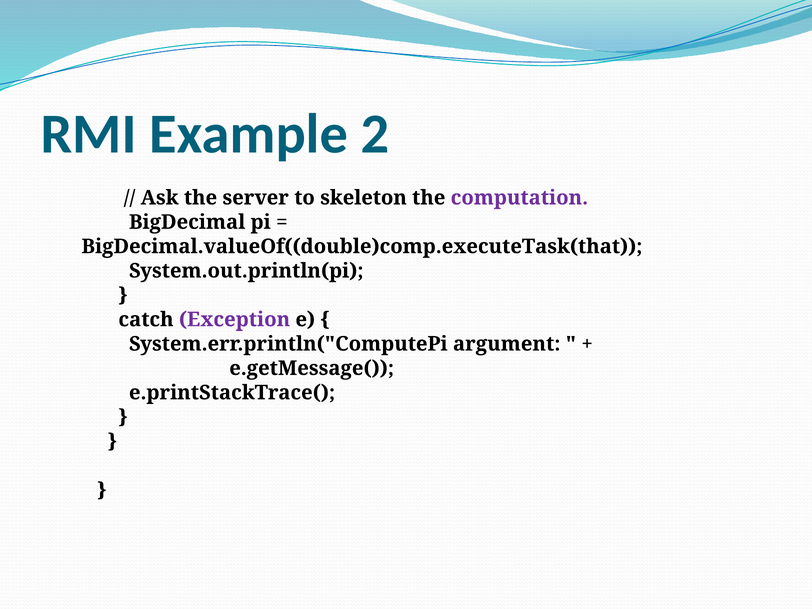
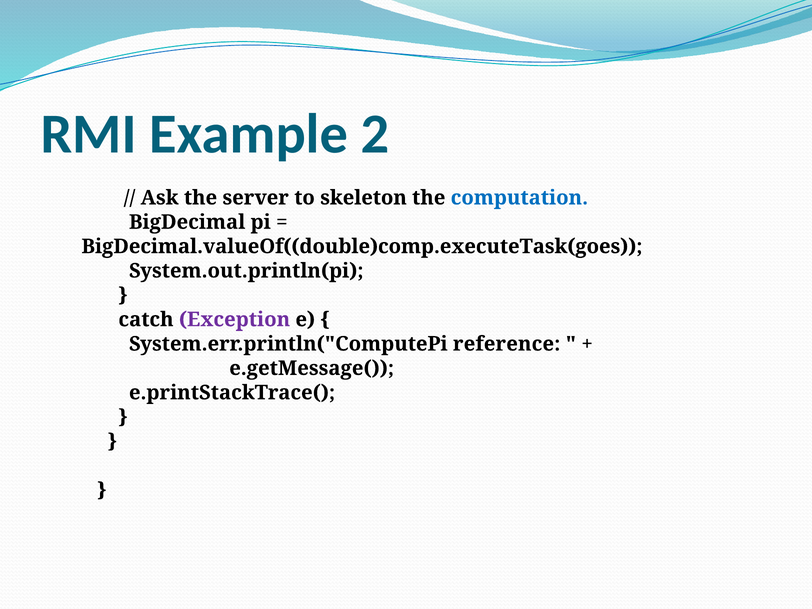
computation colour: purple -> blue
BigDecimal.valueOf((double)comp.executeTask(that: BigDecimal.valueOf((double)comp.executeTask(that -> BigDecimal.valueOf((double)comp.executeTask(goes
argument: argument -> reference
